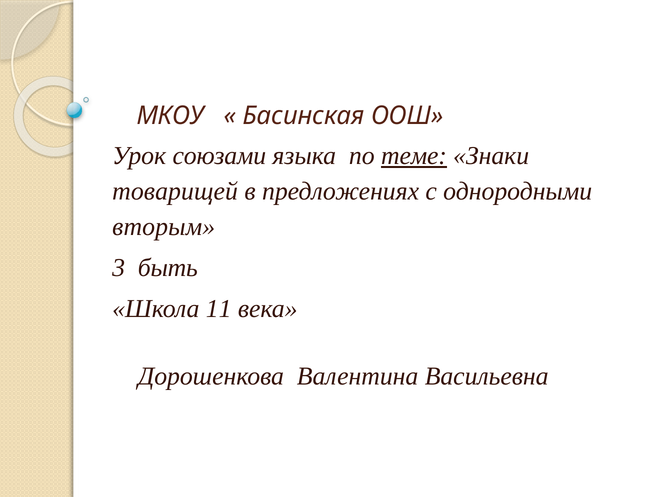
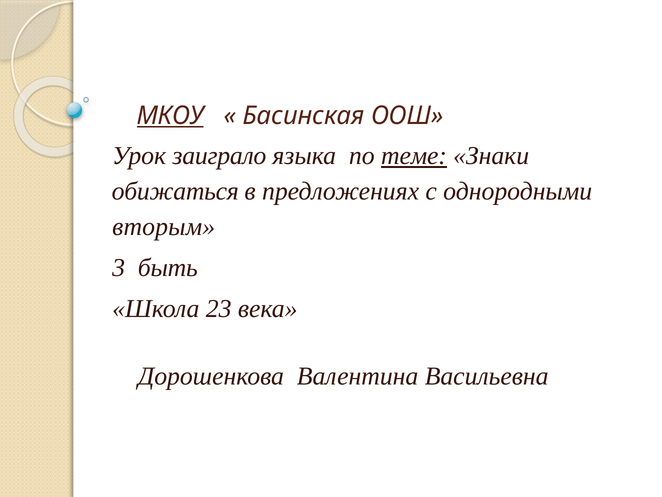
МКОУ underline: none -> present
союзами: союзами -> заиграло
товарищей: товарищей -> обижаться
11: 11 -> 23
